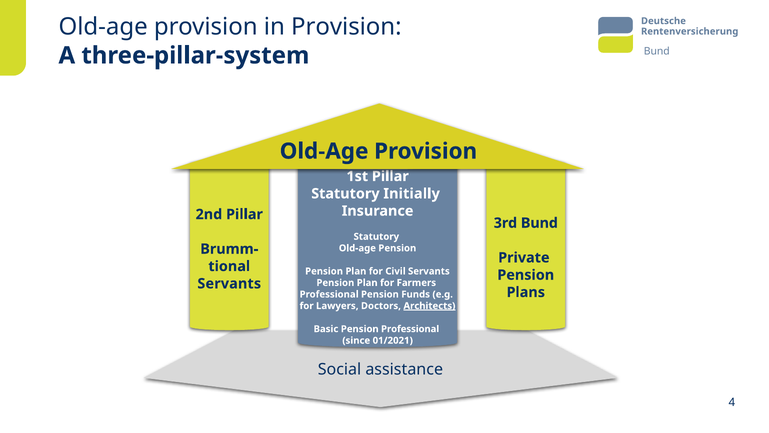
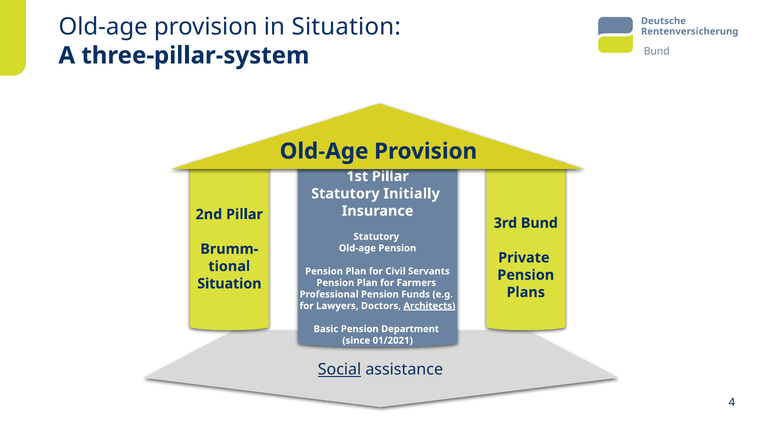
in Provision: Provision -> Situation
Servants at (229, 283): Servants -> Situation
Pension Professional: Professional -> Department
Social underline: none -> present
